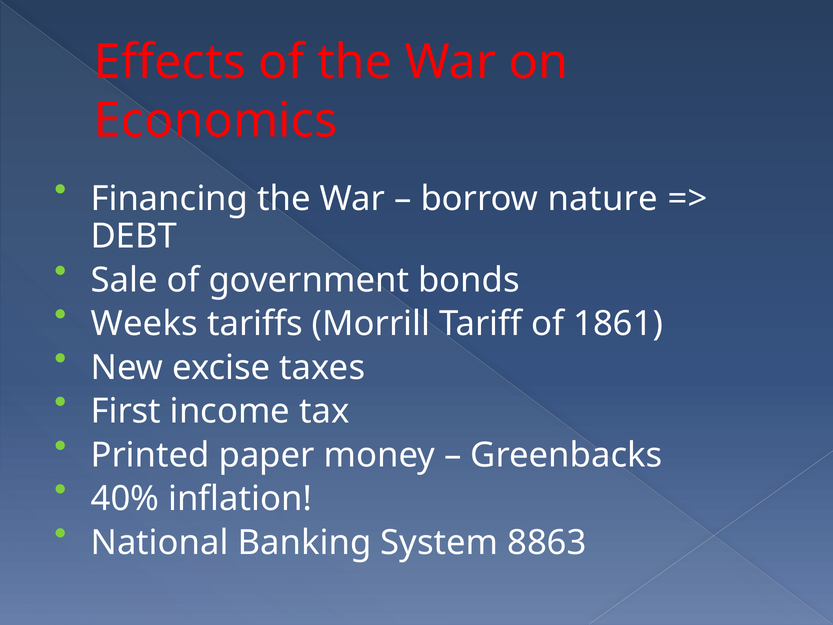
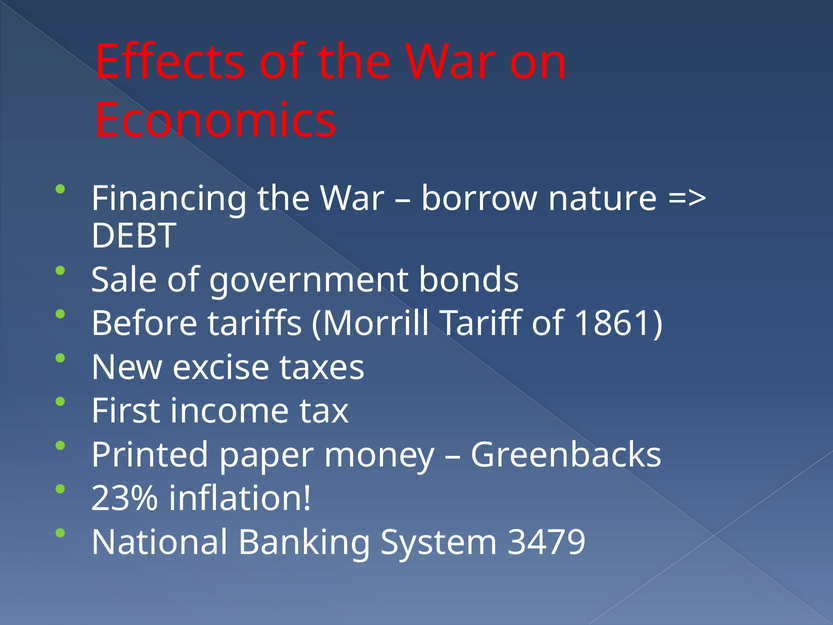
Weeks: Weeks -> Before
40%: 40% -> 23%
8863: 8863 -> 3479
